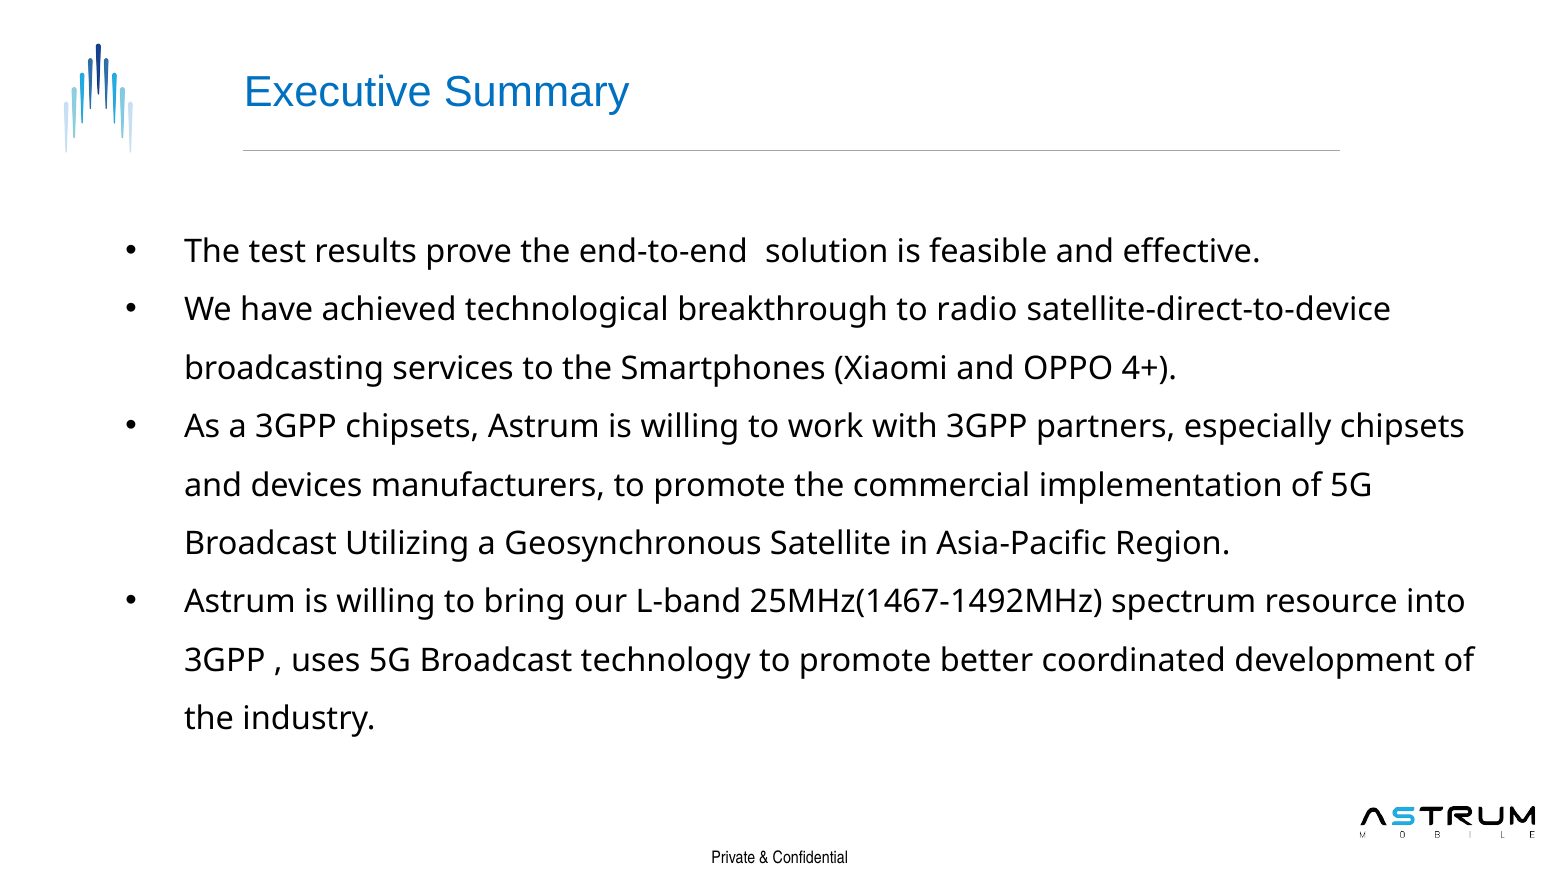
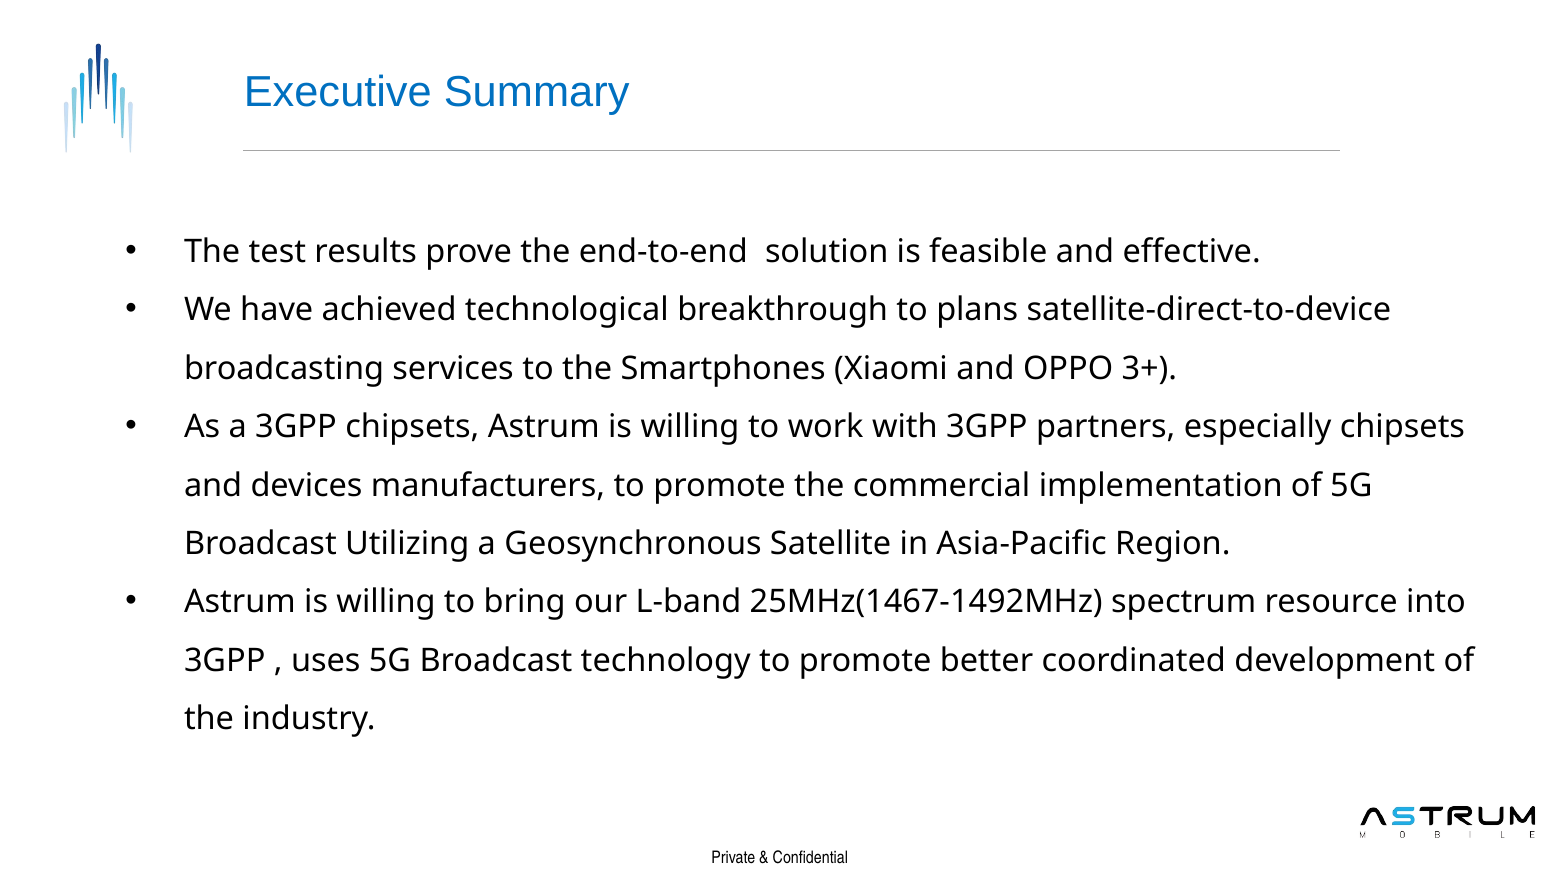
radio: radio -> plans
4+: 4+ -> 3+
